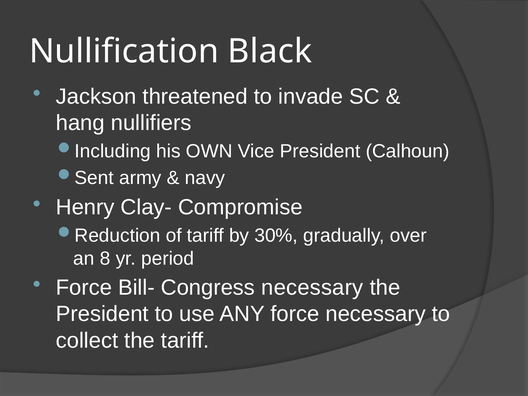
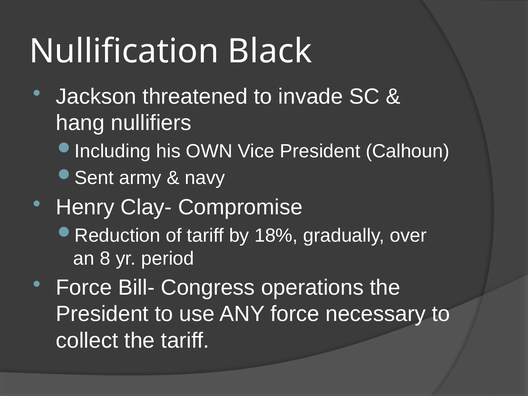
30%: 30% -> 18%
Congress necessary: necessary -> operations
